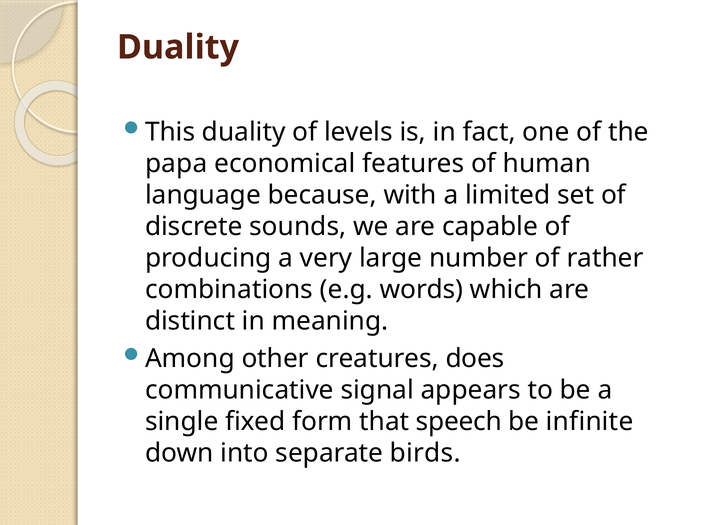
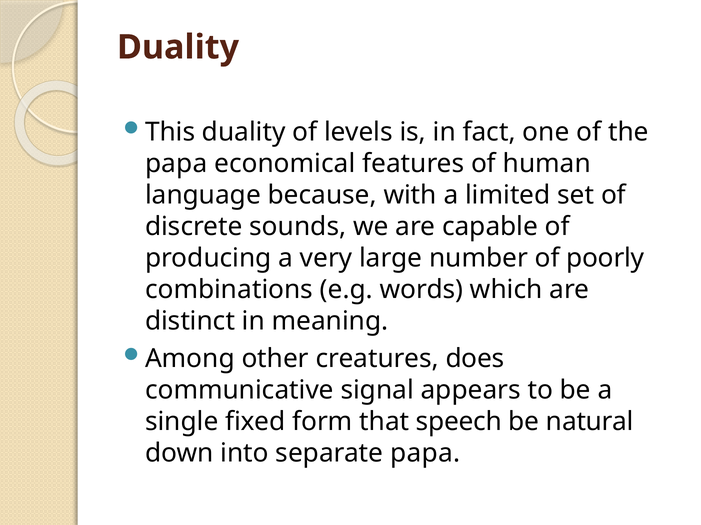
rather: rather -> poorly
infinite: infinite -> natural
separate birds: birds -> papa
